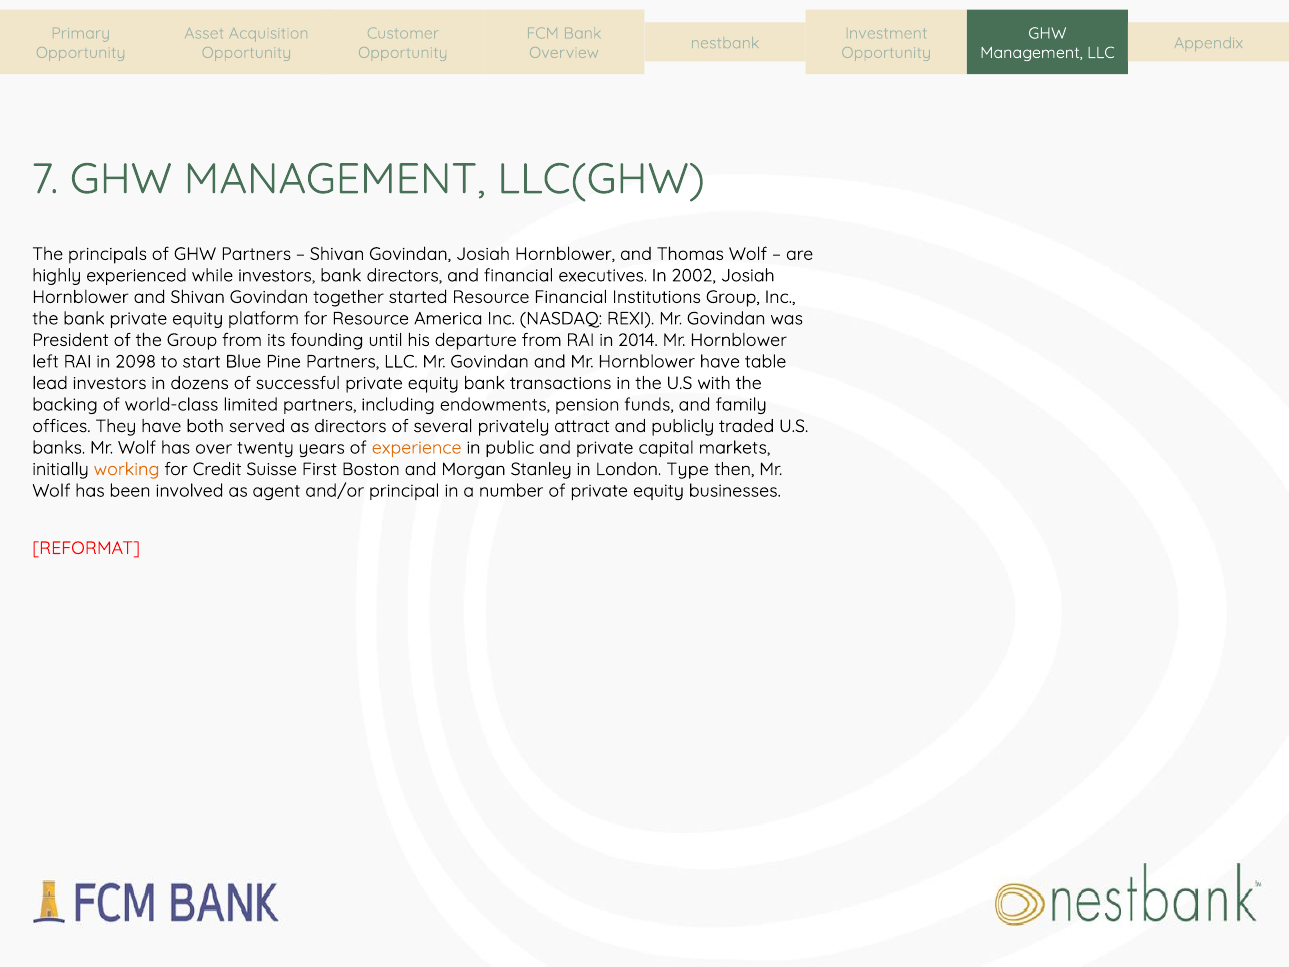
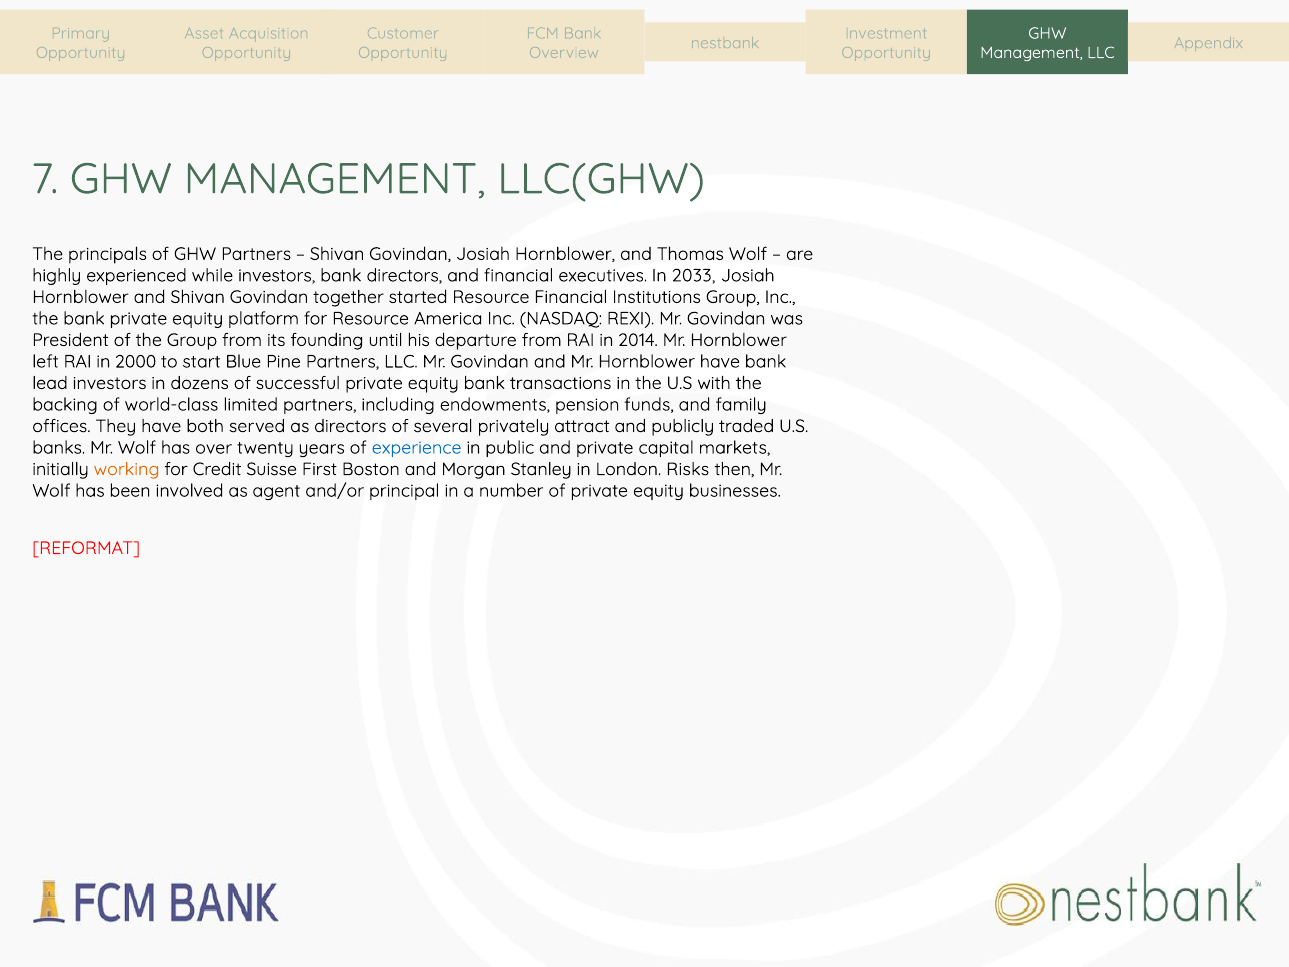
2002: 2002 -> 2033
2098: 2098 -> 2000
have table: table -> bank
experience colour: orange -> blue
Type: Type -> Risks
